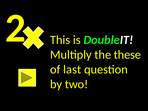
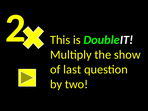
these: these -> show
